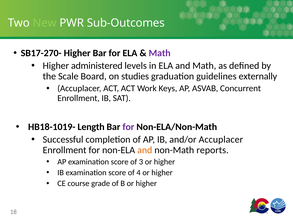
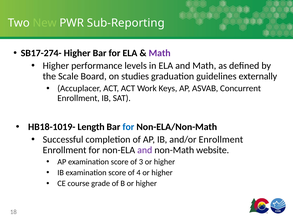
Sub-Outcomes: Sub-Outcomes -> Sub-Reporting
SB17-270-: SB17-270- -> SB17-274-
administered: administered -> performance
for at (128, 127) colour: purple -> blue
and/or Accuplacer: Accuplacer -> Enrollment
and at (145, 150) colour: orange -> purple
reports: reports -> website
